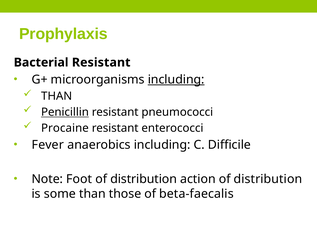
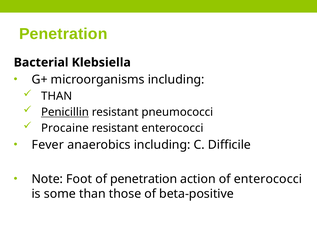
Prophylaxis at (63, 34): Prophylaxis -> Penetration
Bacterial Resistant: Resistant -> Klebsiella
including at (176, 80) underline: present -> none
distribution at (144, 180): distribution -> penetration
action of distribution: distribution -> enterococci
beta-faecalis: beta-faecalis -> beta-positive
